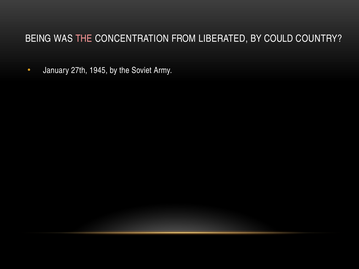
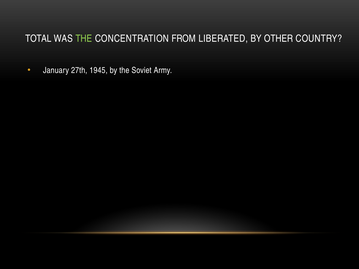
BEING: BEING -> TOTAL
THE at (84, 39) colour: pink -> light green
COULD: COULD -> OTHER
